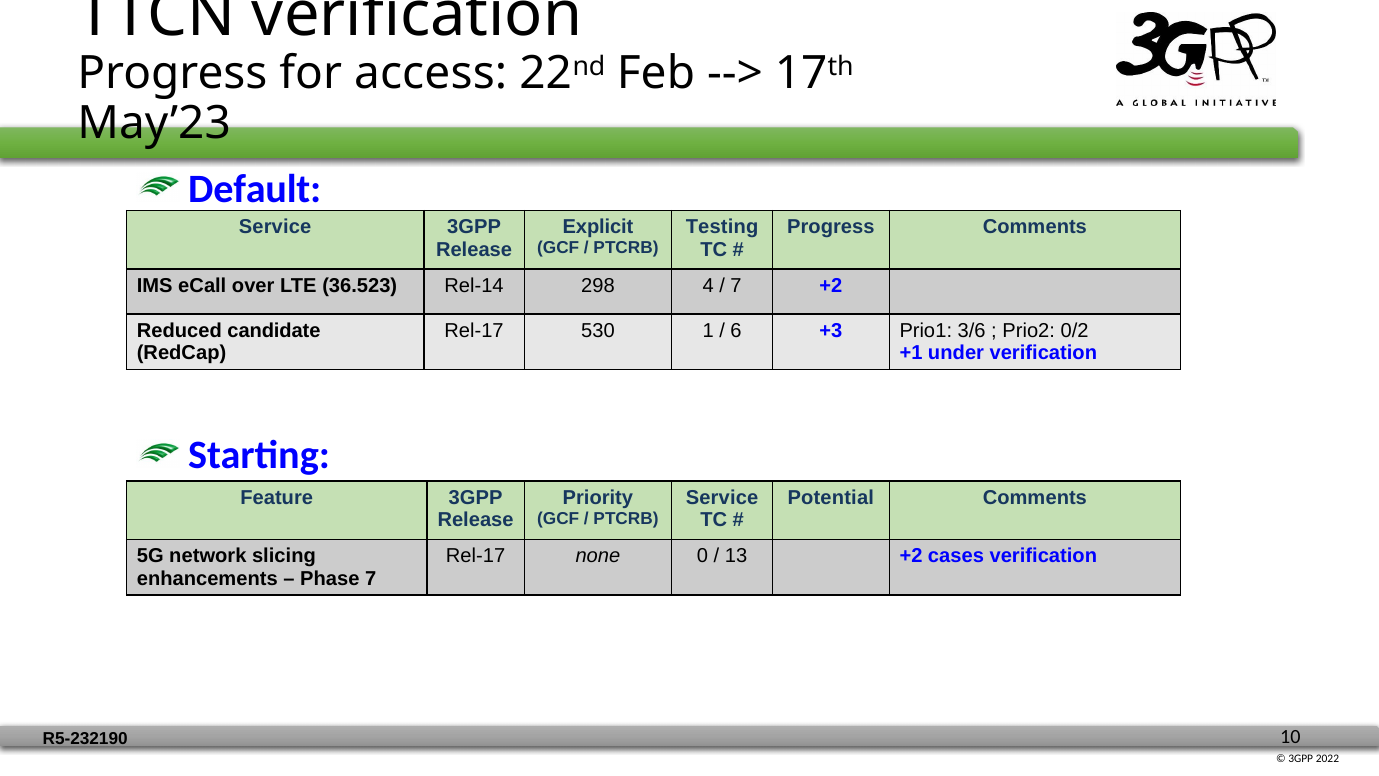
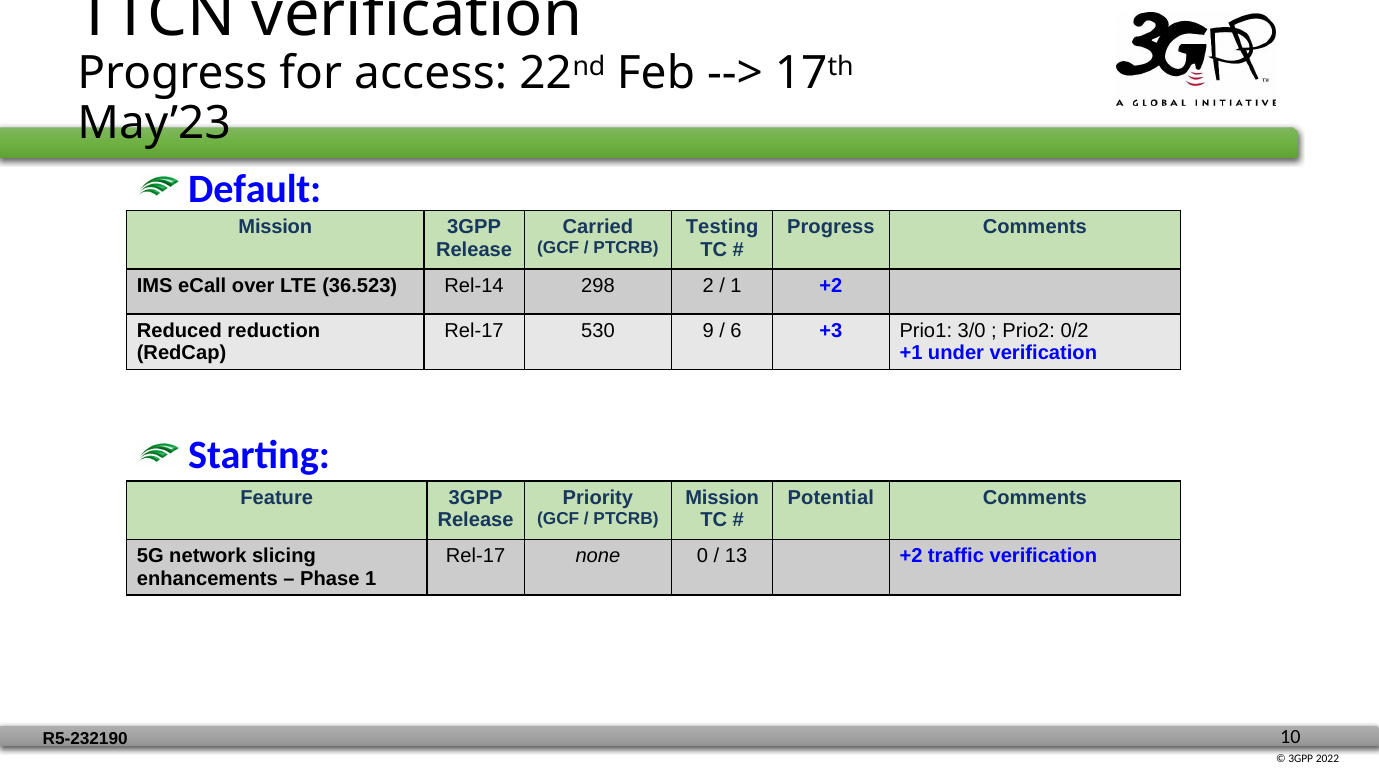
Service at (275, 227): Service -> Mission
Explicit: Explicit -> Carried
4: 4 -> 2
7 at (736, 286): 7 -> 1
candidate: candidate -> reduction
1: 1 -> 9
3/6: 3/6 -> 3/0
Service at (722, 497): Service -> Mission
cases: cases -> traffic
Phase 7: 7 -> 1
